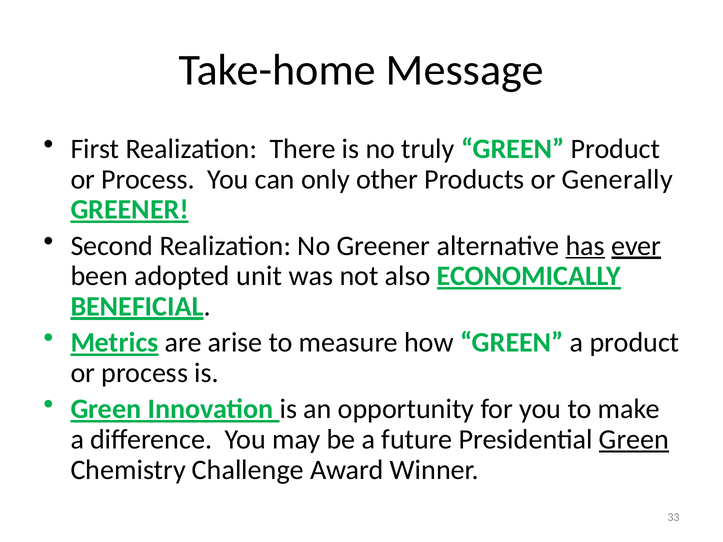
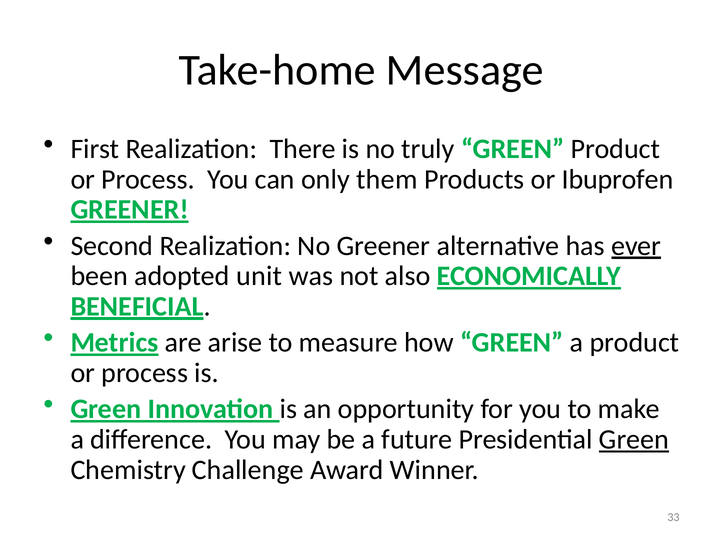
other: other -> them
Generally: Generally -> Ibuprofen
has underline: present -> none
